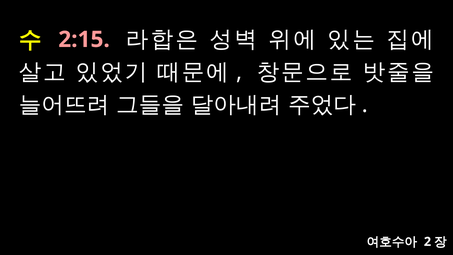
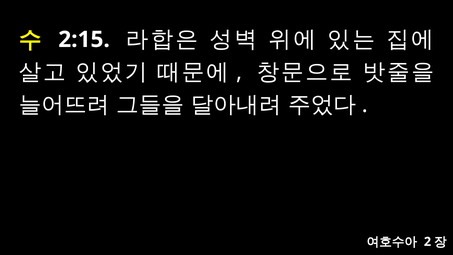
2:15 colour: pink -> white
